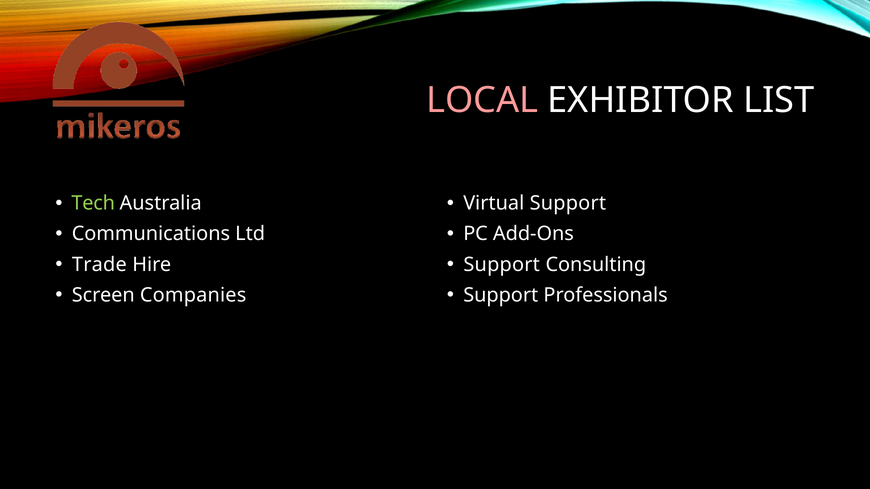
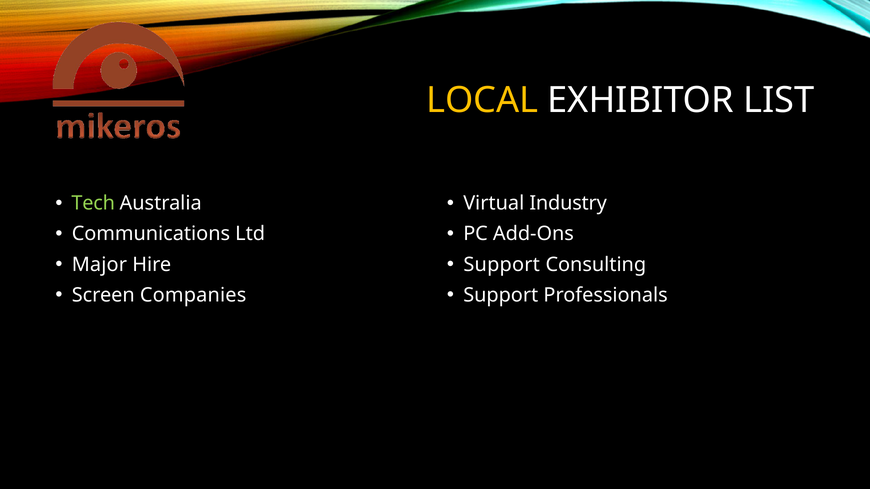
LOCAL colour: pink -> yellow
Virtual Support: Support -> Industry
Trade: Trade -> Major
